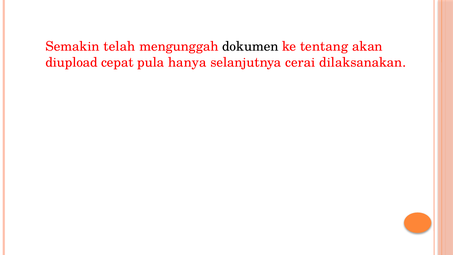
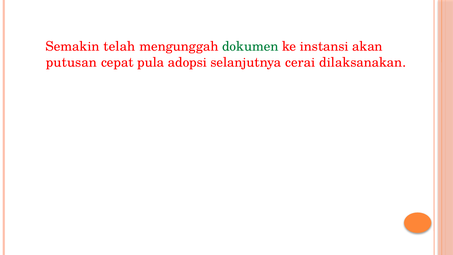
dokumen colour: black -> green
tentang: tentang -> instansi
diupload: diupload -> putusan
hanya: hanya -> adopsi
